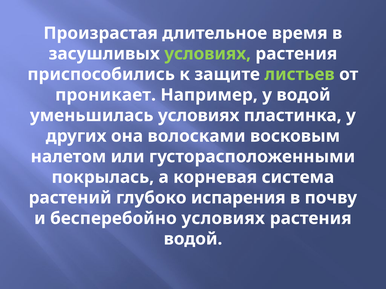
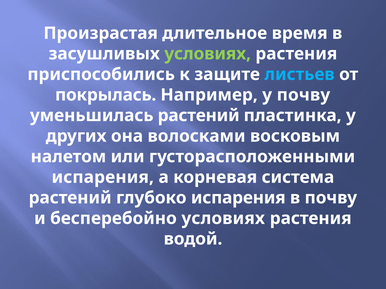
листьев colour: light green -> light blue
проникает: проникает -> покрылась
у водой: водой -> почву
уменьшилась условиях: условиях -> растений
покрылась at (103, 177): покрылась -> испарения
